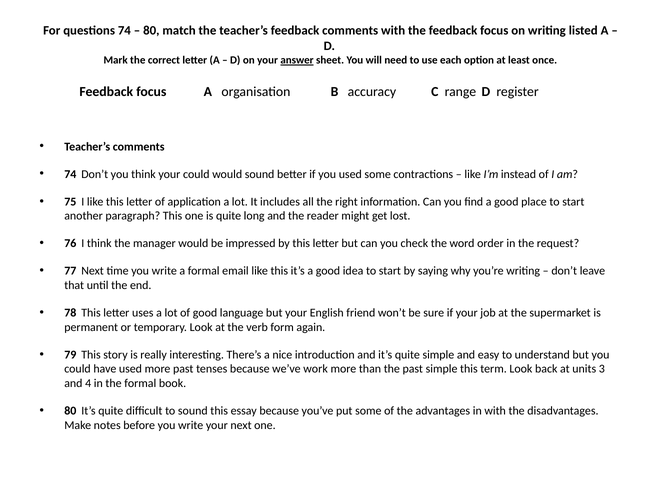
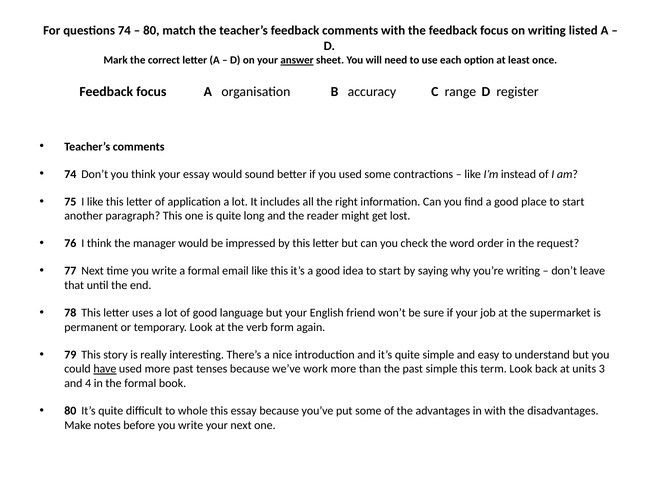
your could: could -> essay
have underline: none -> present
to sound: sound -> whole
